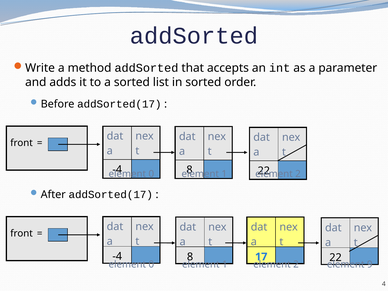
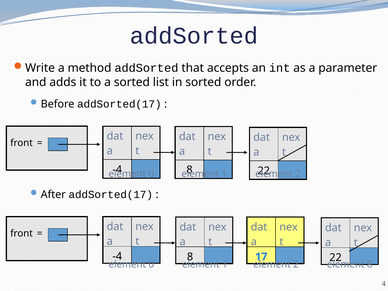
element 9: 9 -> 8
